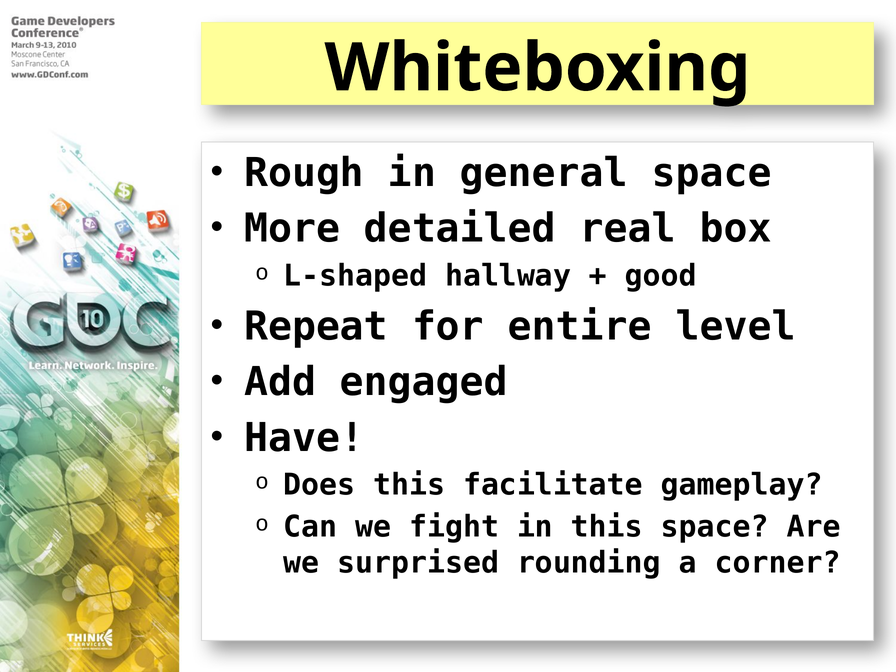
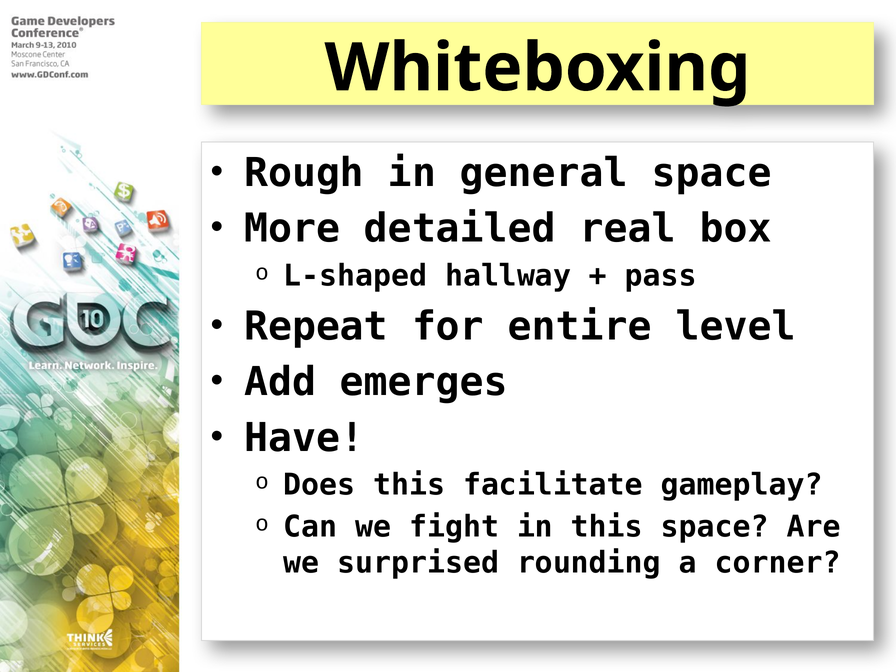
good: good -> pass
engaged: engaged -> emerges
